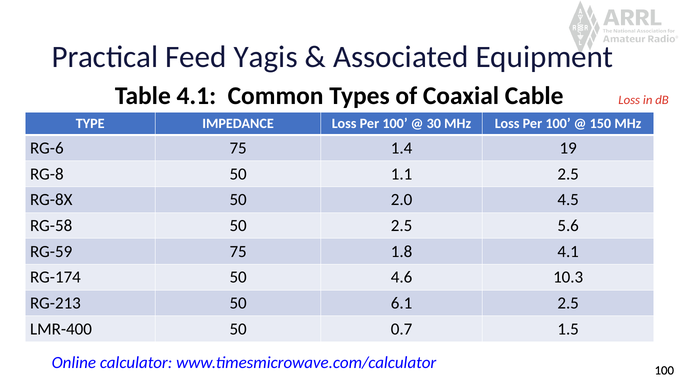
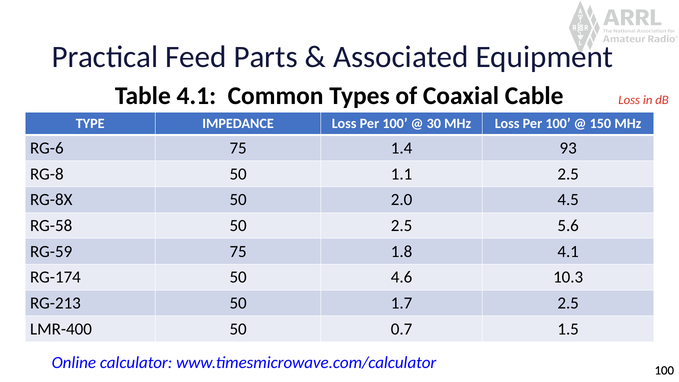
Yagis: Yagis -> Parts
19: 19 -> 93
6.1: 6.1 -> 1.7
